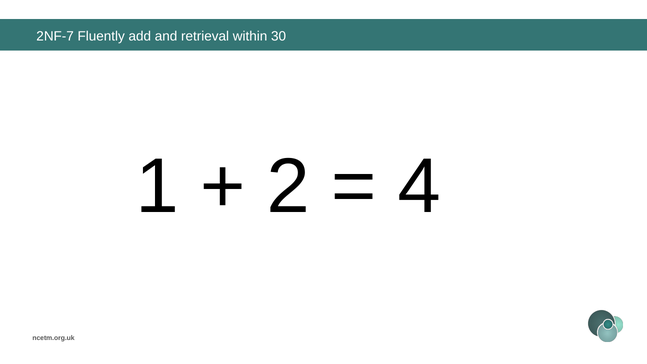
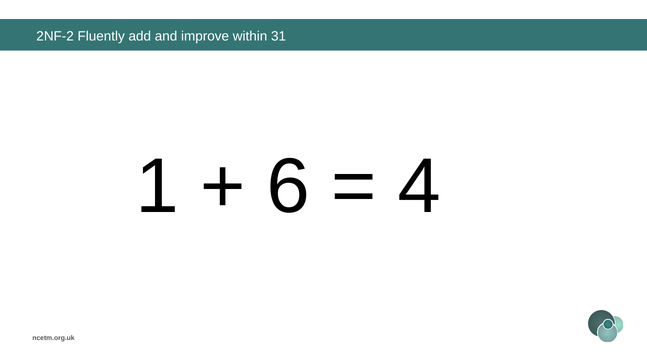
2NF-7: 2NF-7 -> 2NF-2
retrieval: retrieval -> improve
30: 30 -> 31
2: 2 -> 6
